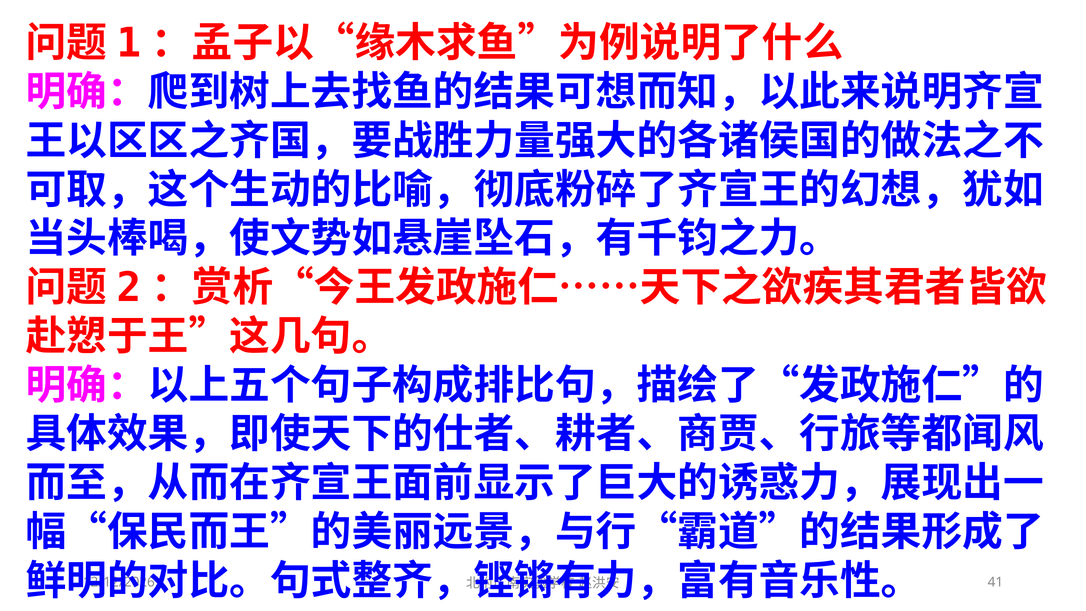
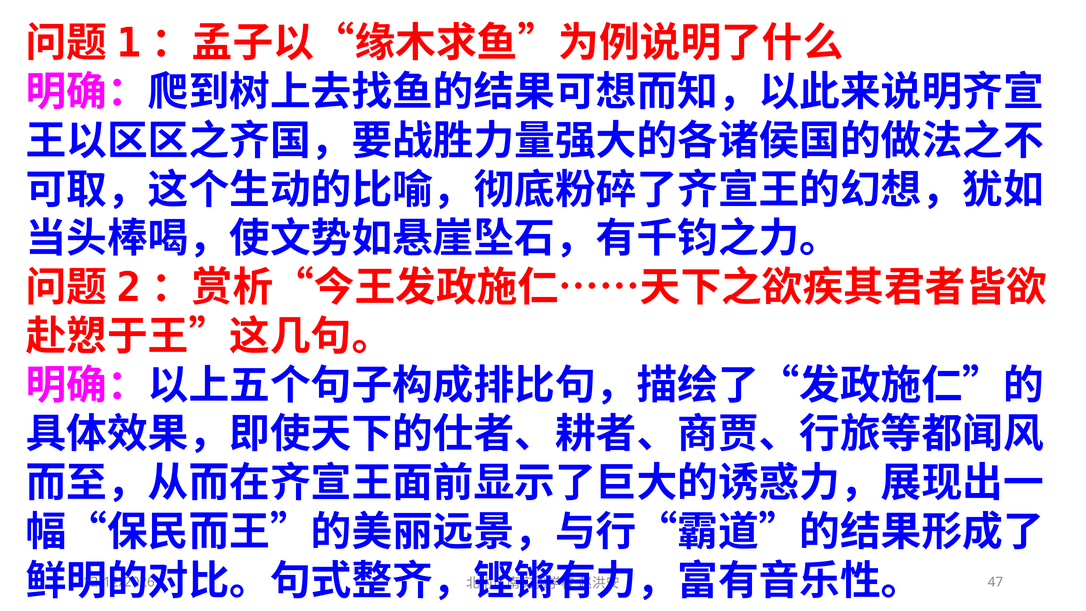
41: 41 -> 47
